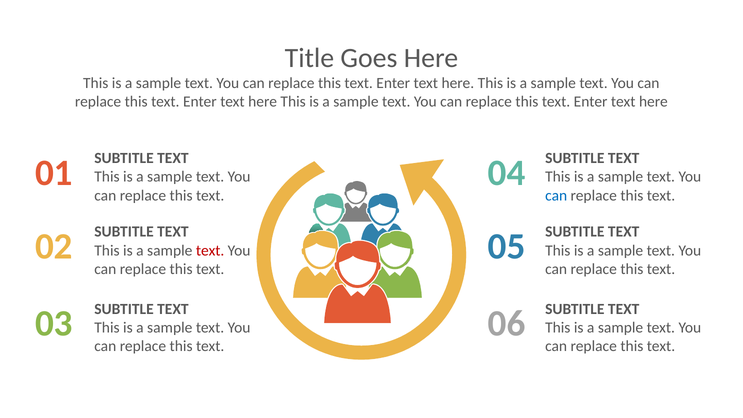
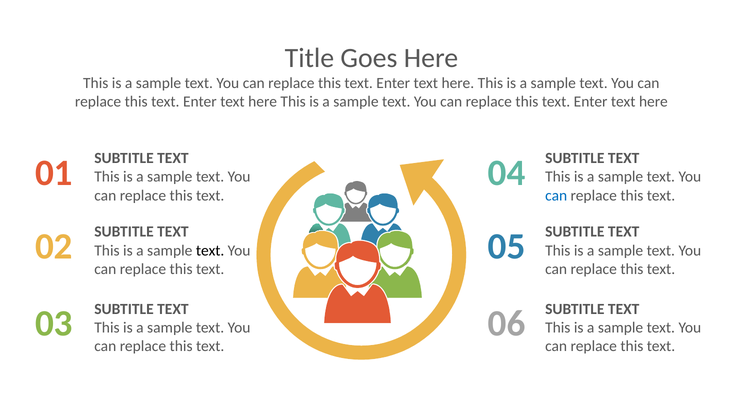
text at (210, 250) colour: red -> black
